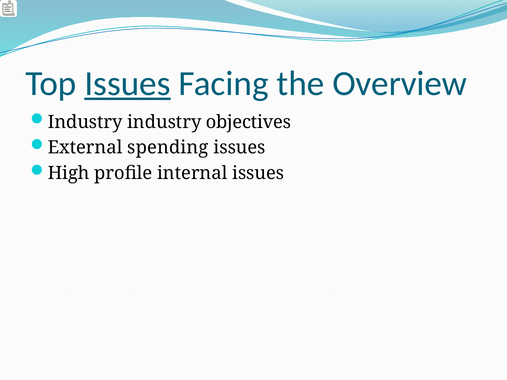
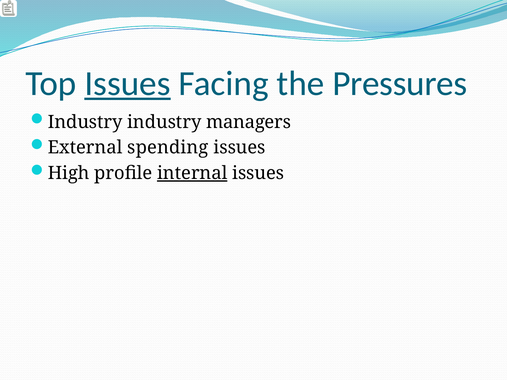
Overview: Overview -> Pressures
objectives: objectives -> managers
internal underline: none -> present
